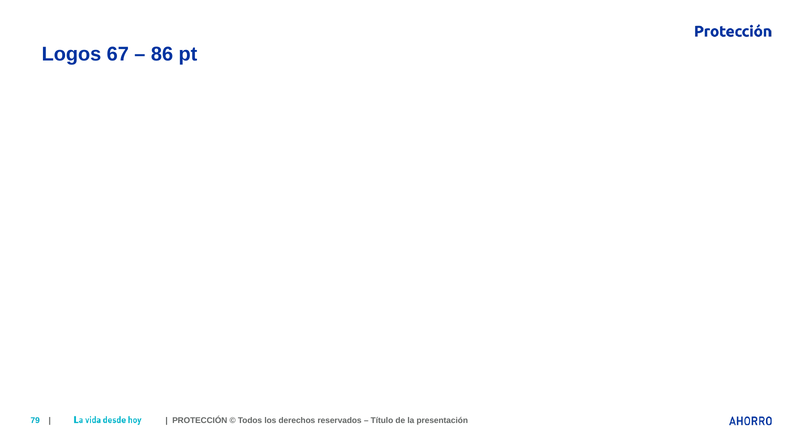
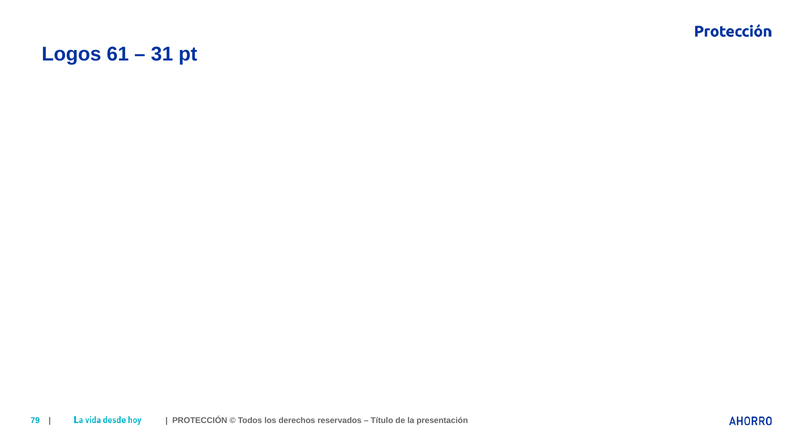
67: 67 -> 61
86: 86 -> 31
